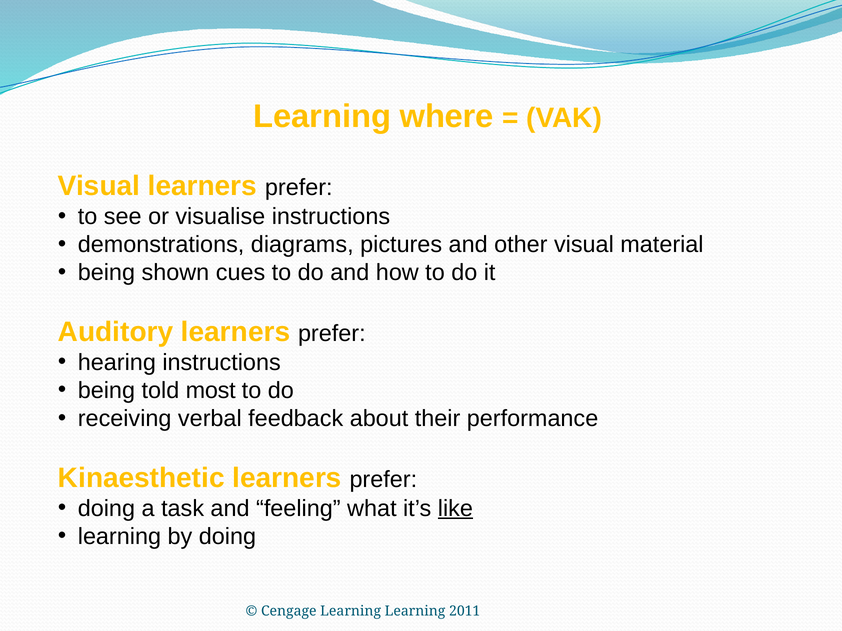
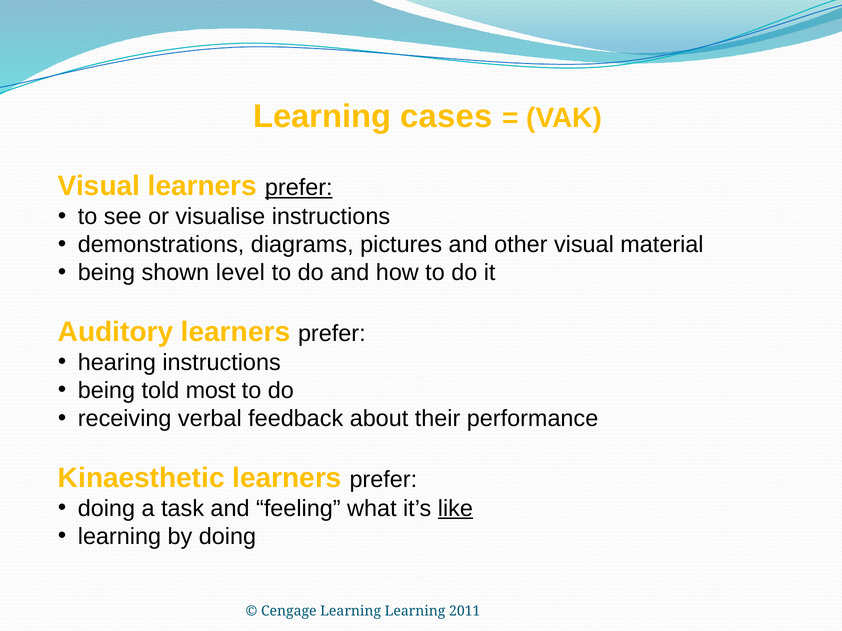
where: where -> cases
prefer at (299, 188) underline: none -> present
cues: cues -> level
